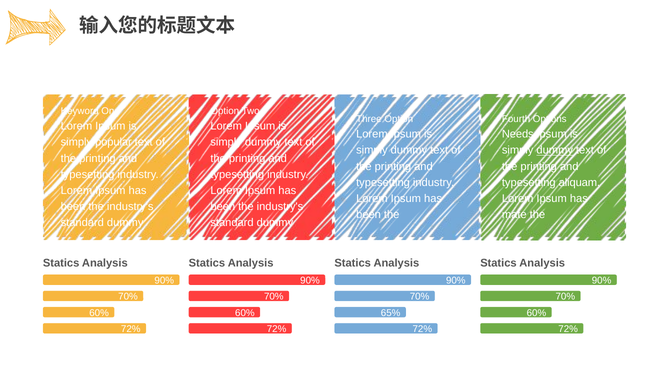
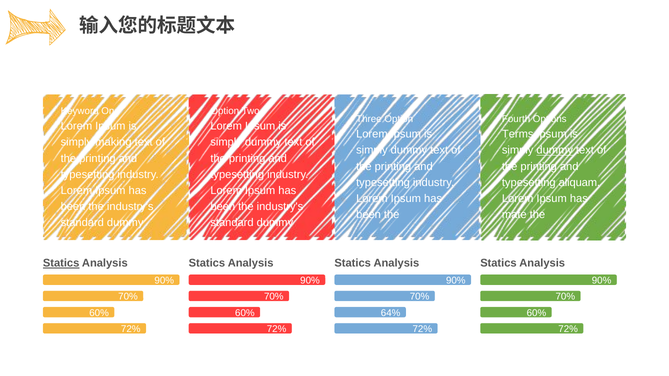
Needs: Needs -> Terms
popular: popular -> making
Statics at (61, 263) underline: none -> present
65%: 65% -> 64%
